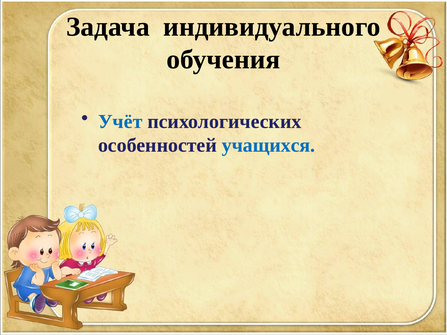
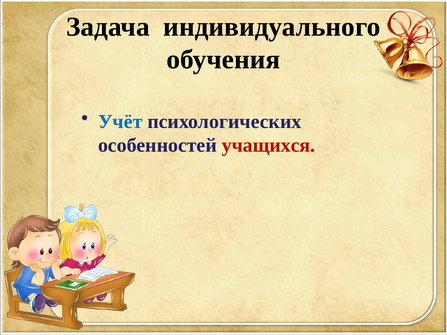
учащихся colour: blue -> red
